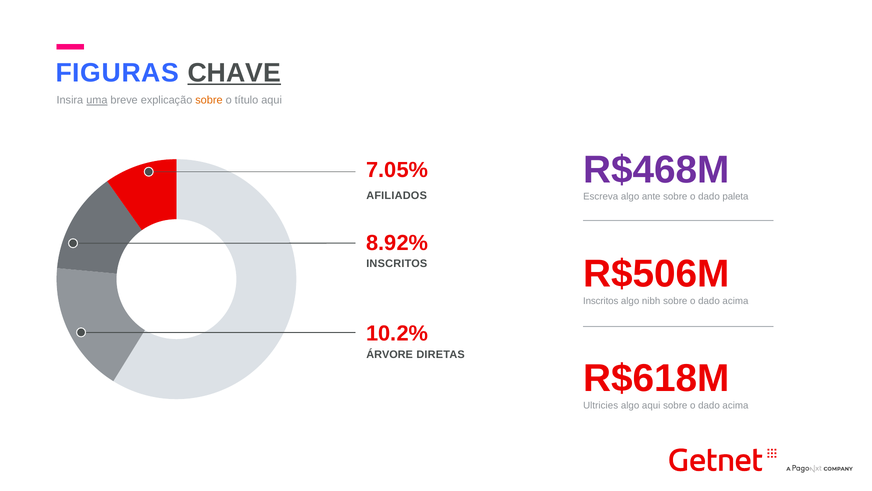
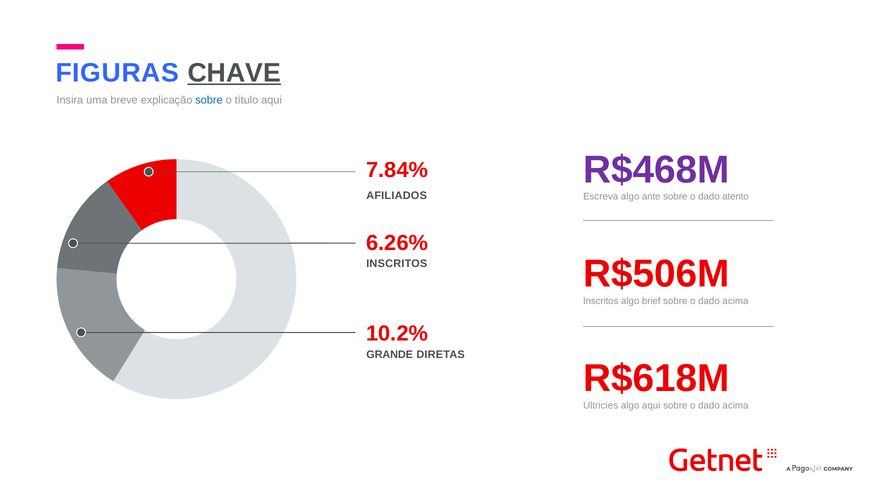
uma underline: present -> none
sobre at (209, 100) colour: orange -> blue
7.05%: 7.05% -> 7.84%
paleta: paleta -> atento
8.92%: 8.92% -> 6.26%
nibh: nibh -> brief
ÁRVORE: ÁRVORE -> GRANDE
